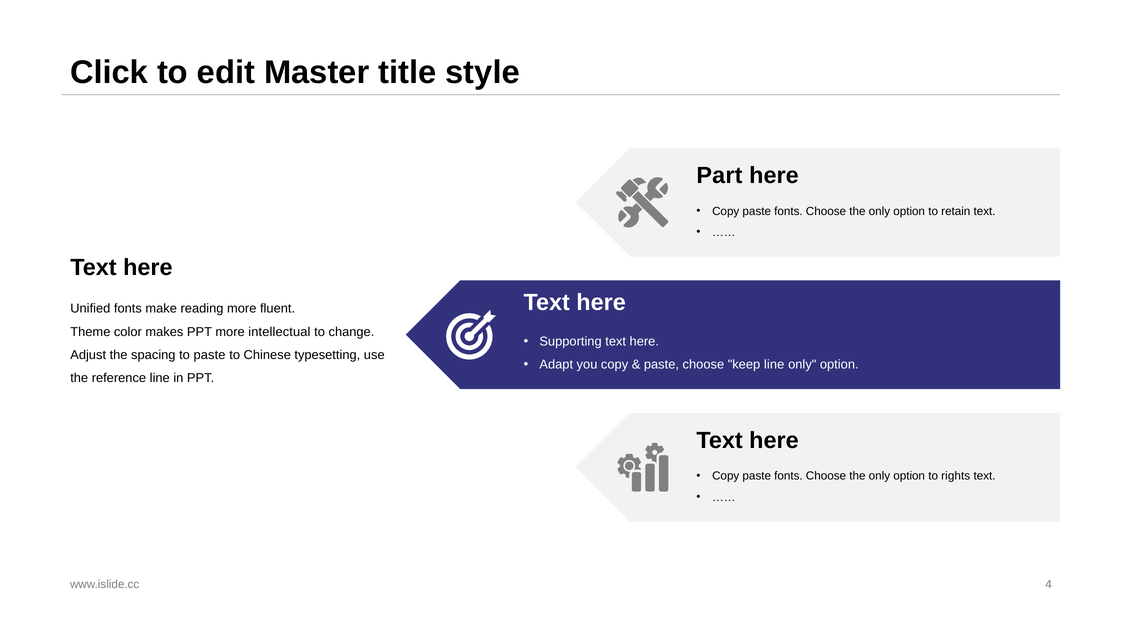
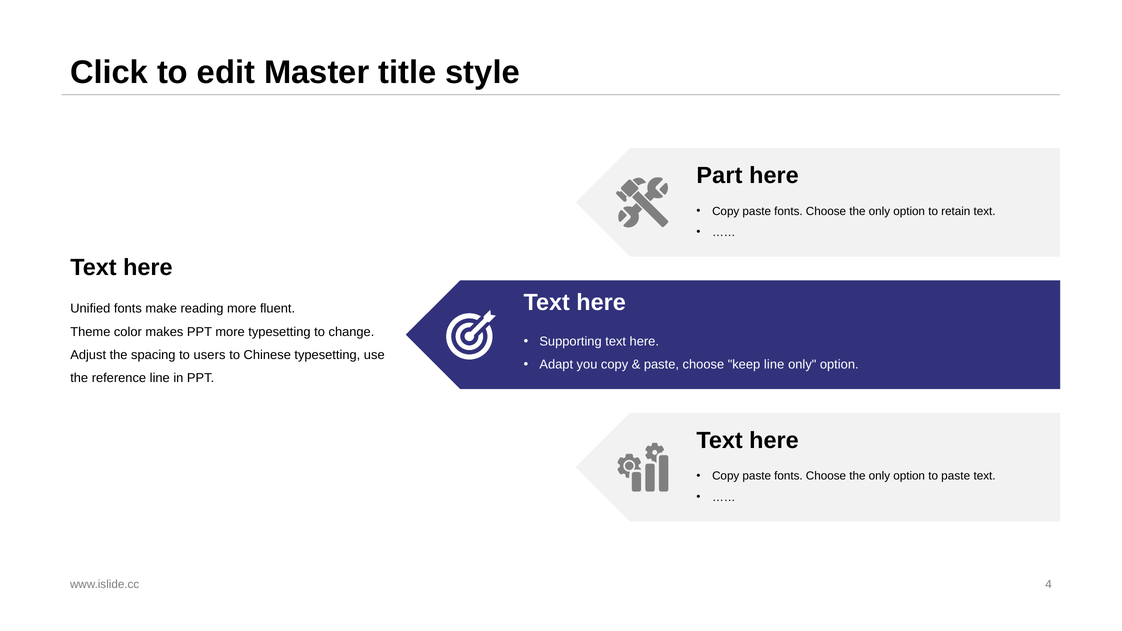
more intellectual: intellectual -> typesetting
to paste: paste -> users
to rights: rights -> paste
